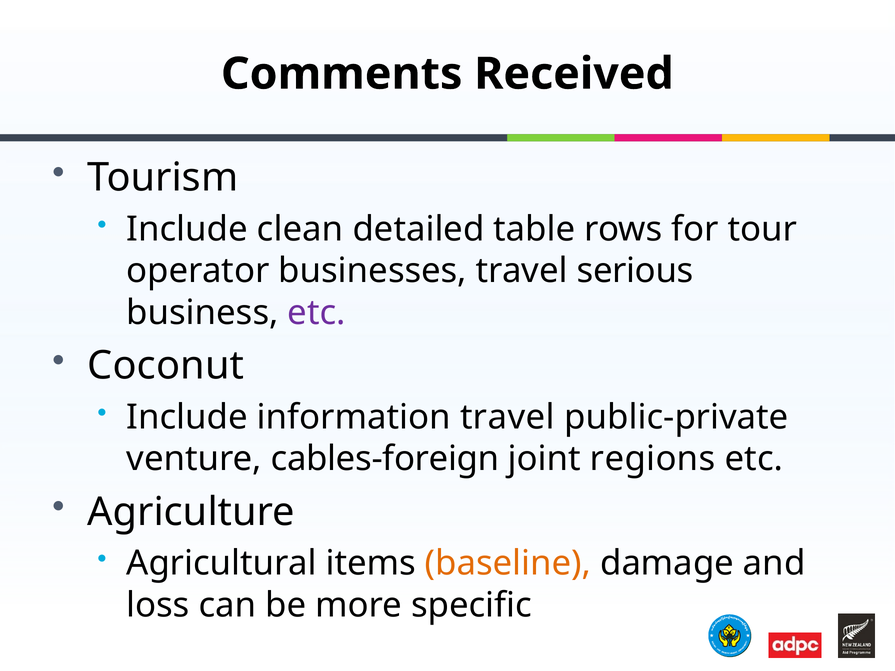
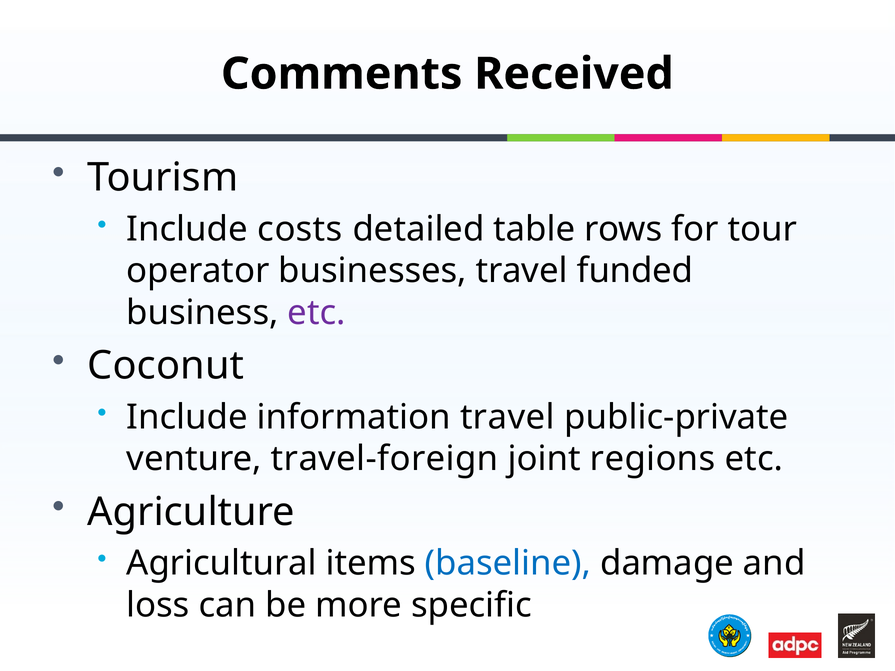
clean: clean -> costs
serious: serious -> funded
cables-foreign: cables-foreign -> travel-foreign
baseline colour: orange -> blue
